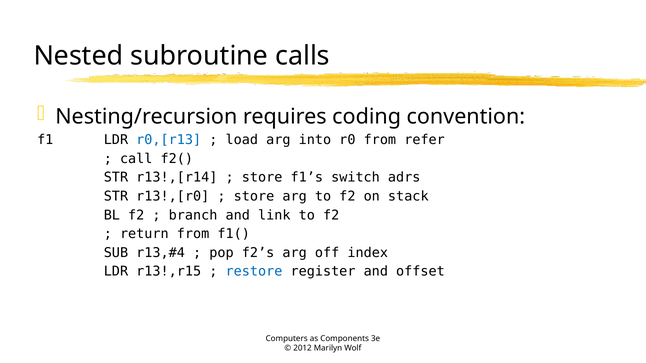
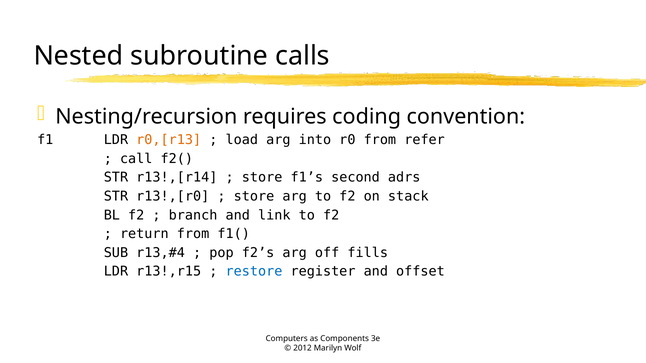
r0,[r13 colour: blue -> orange
switch: switch -> second
index: index -> fills
